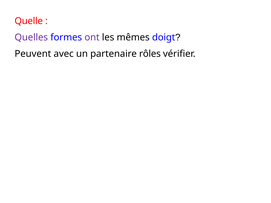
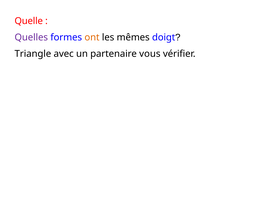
ont colour: purple -> orange
Peuvent: Peuvent -> Triangle
rôles: rôles -> vous
